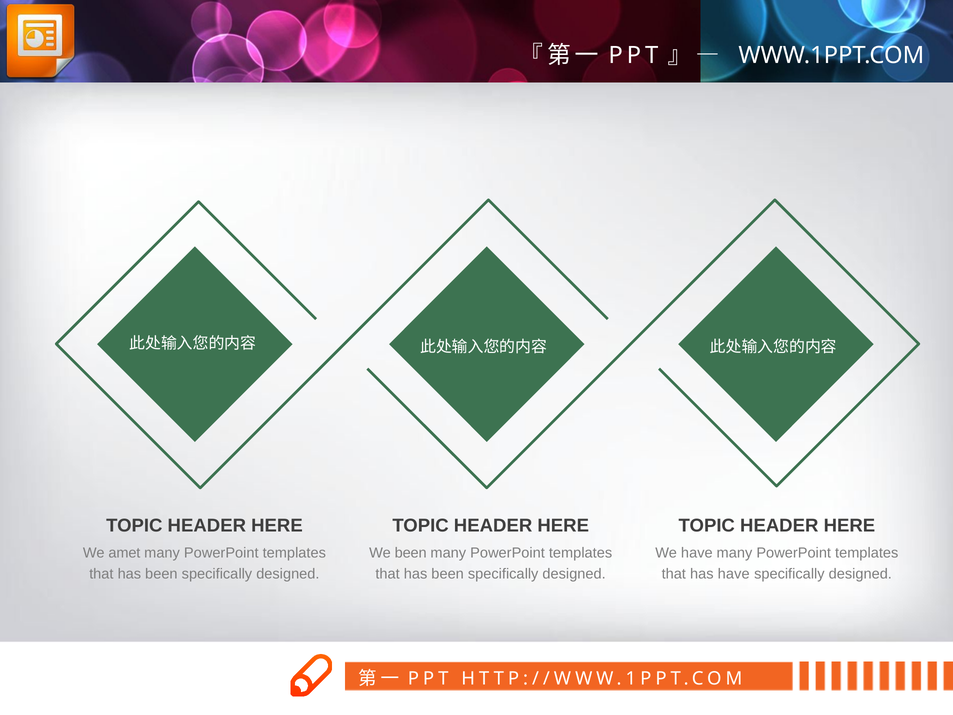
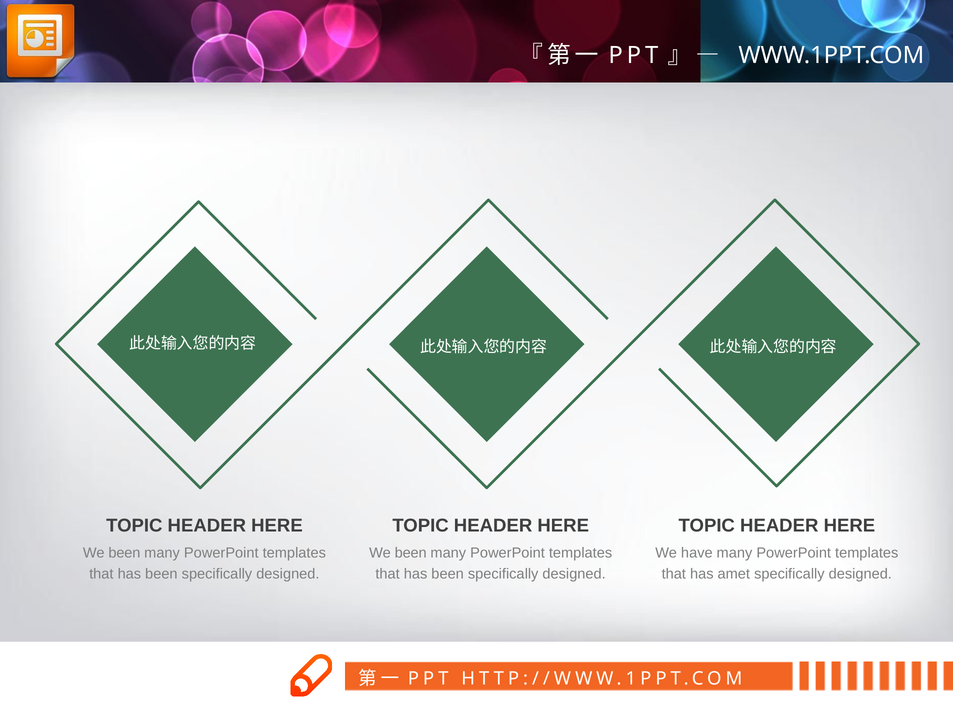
amet at (124, 553): amet -> been
has have: have -> amet
